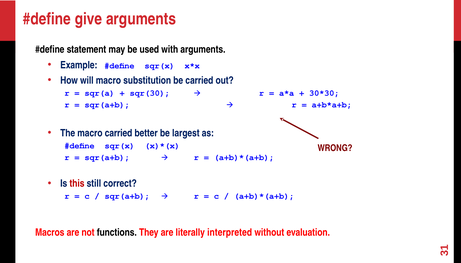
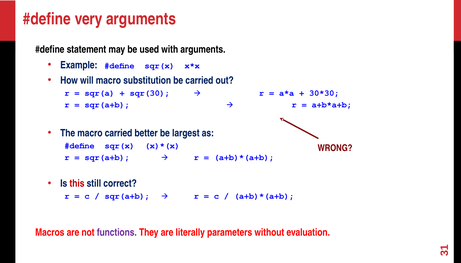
give: give -> very
functions colour: black -> purple
interpreted: interpreted -> parameters
